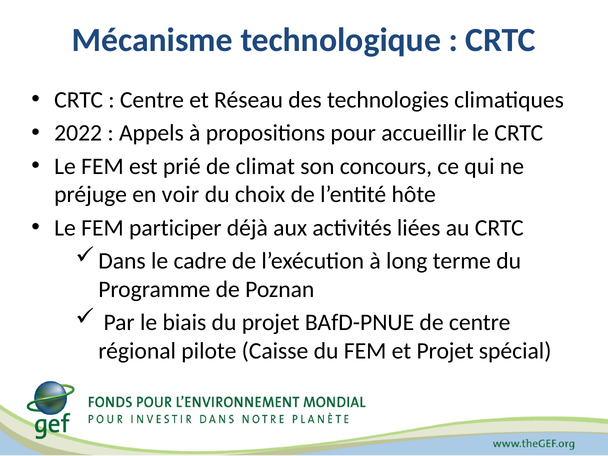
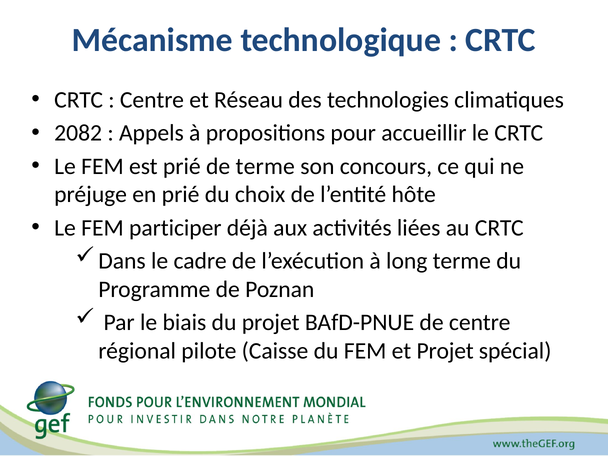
2022: 2022 -> 2082
de climat: climat -> terme
en voir: voir -> prié
